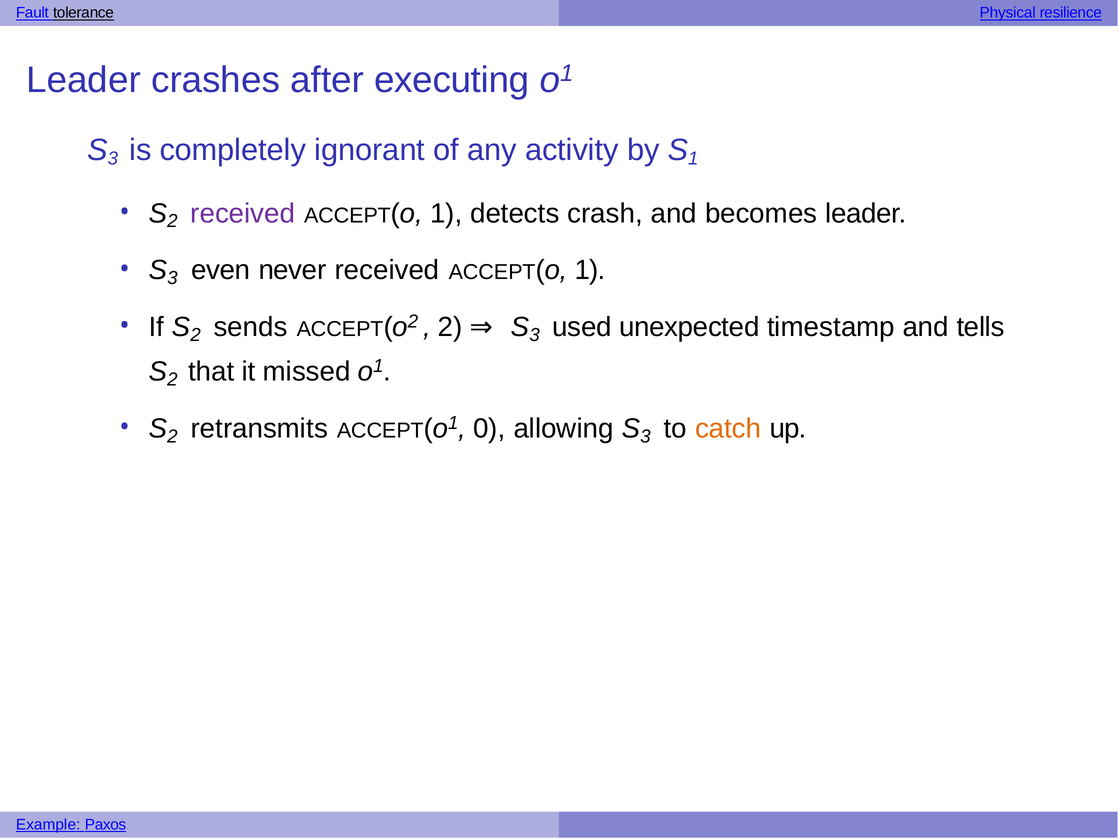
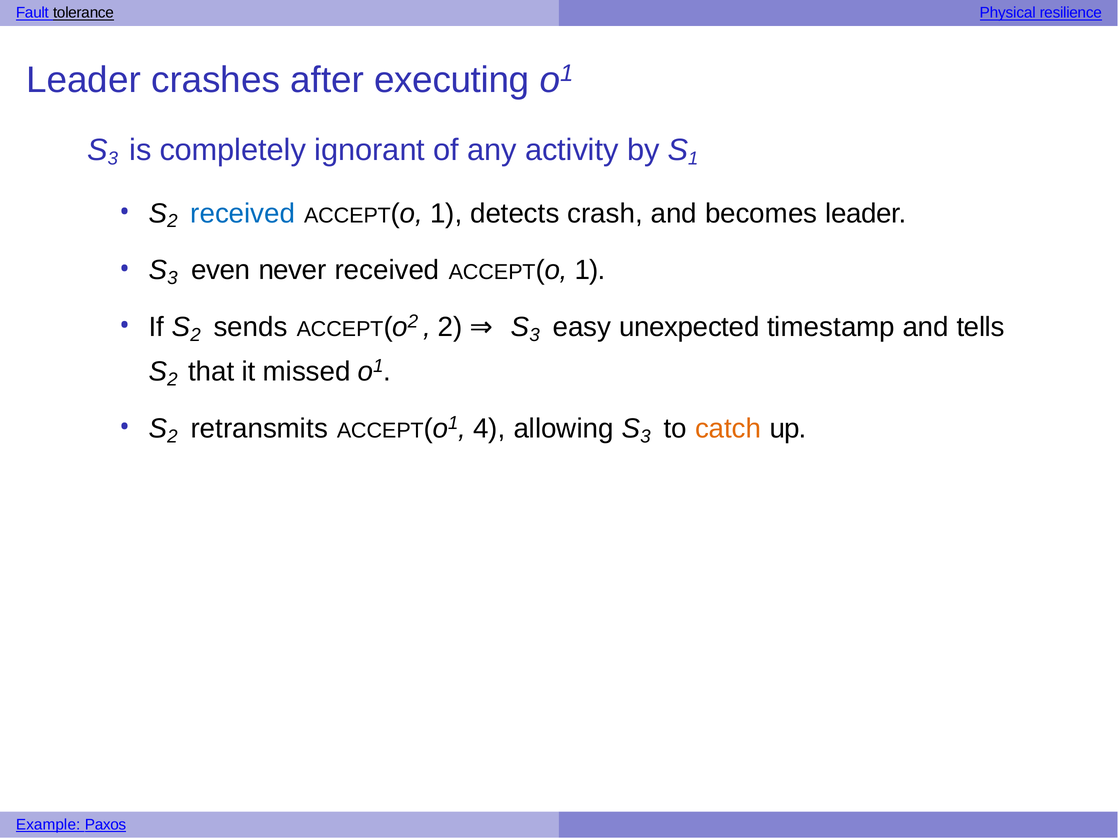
received at (243, 214) colour: purple -> blue
used: used -> easy
0: 0 -> 4
